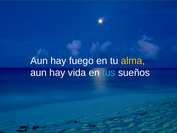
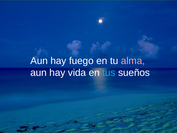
alma colour: yellow -> pink
